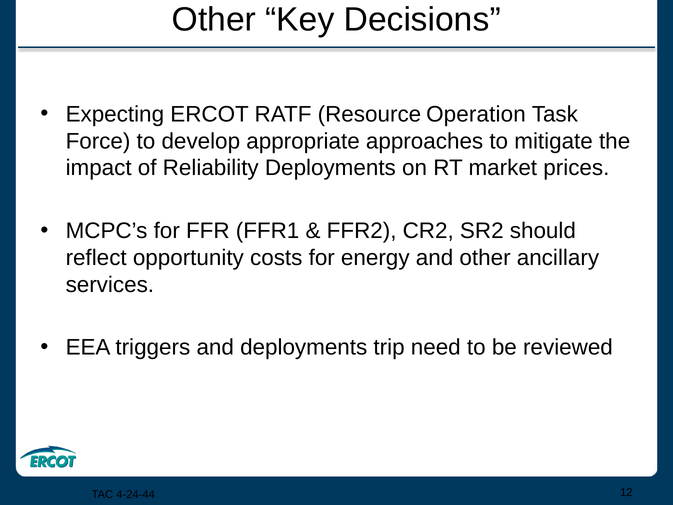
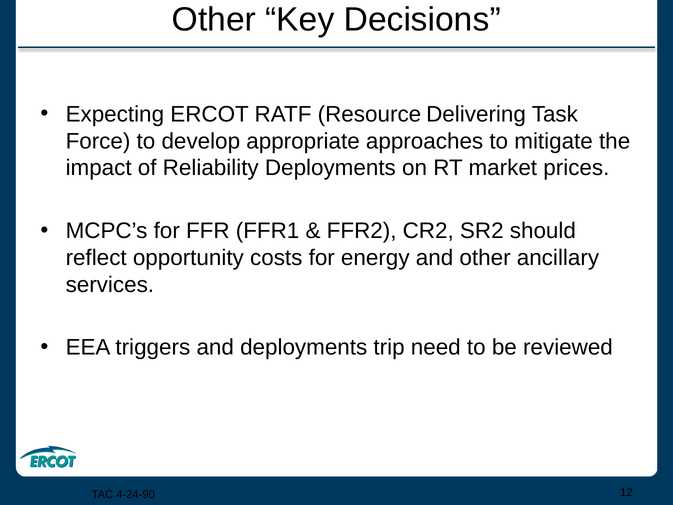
Operation: Operation -> Delivering
4-24-44: 4-24-44 -> 4-24-90
